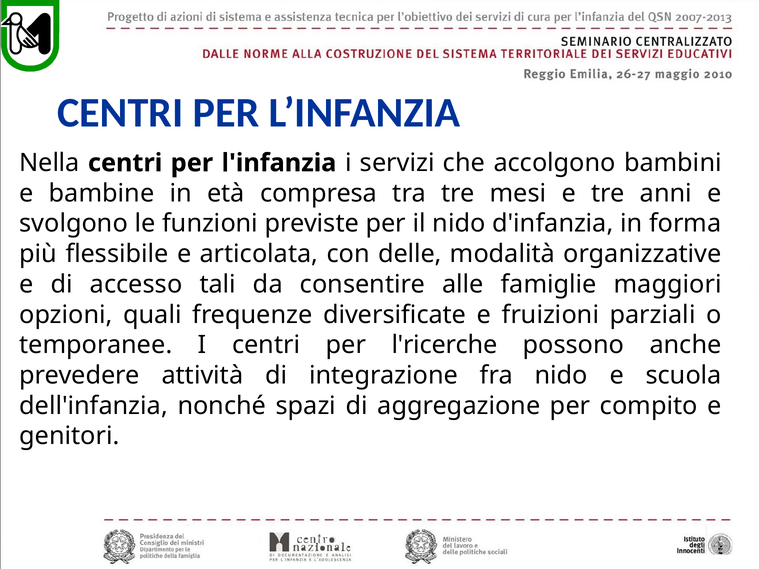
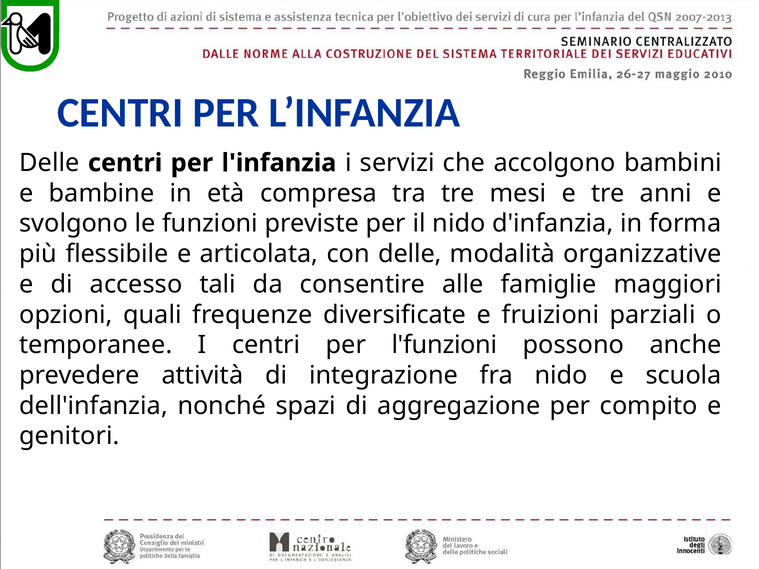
Nella at (49, 163): Nella -> Delle
l'ricerche: l'ricerche -> l'funzioni
